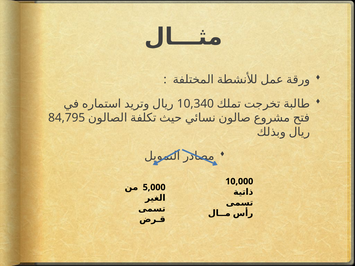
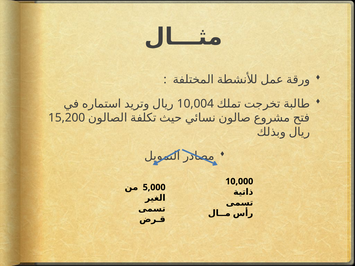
10,340: 10,340 -> 10,004
84,795: 84,795 -> 15,200
